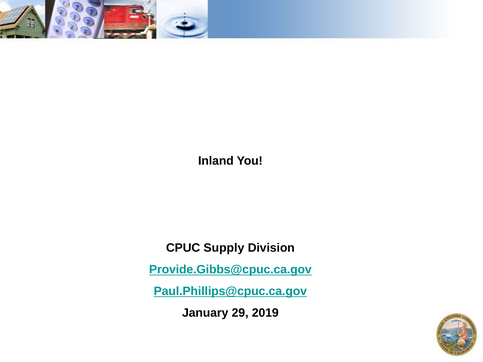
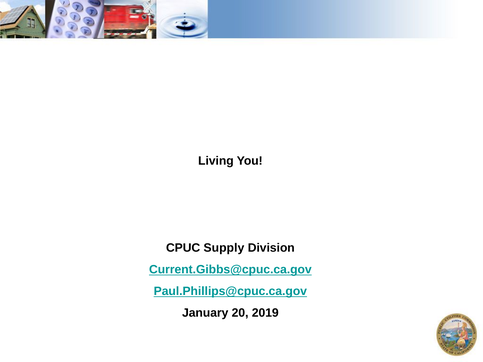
Inland: Inland -> Living
Provide.Gibbs@cpuc.ca.gov: Provide.Gibbs@cpuc.ca.gov -> Current.Gibbs@cpuc.ca.gov
29: 29 -> 20
